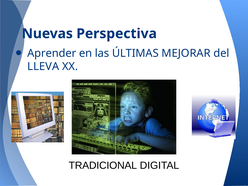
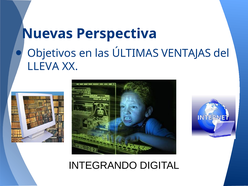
Aprender: Aprender -> Objetivos
MEJORAR: MEJORAR -> VENTAJAS
TRADICIONAL: TRADICIONAL -> INTEGRANDO
